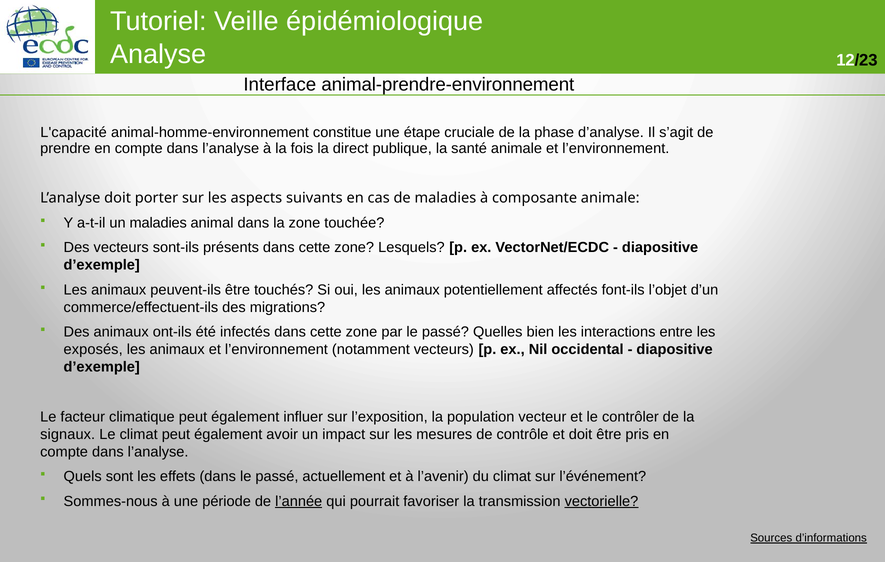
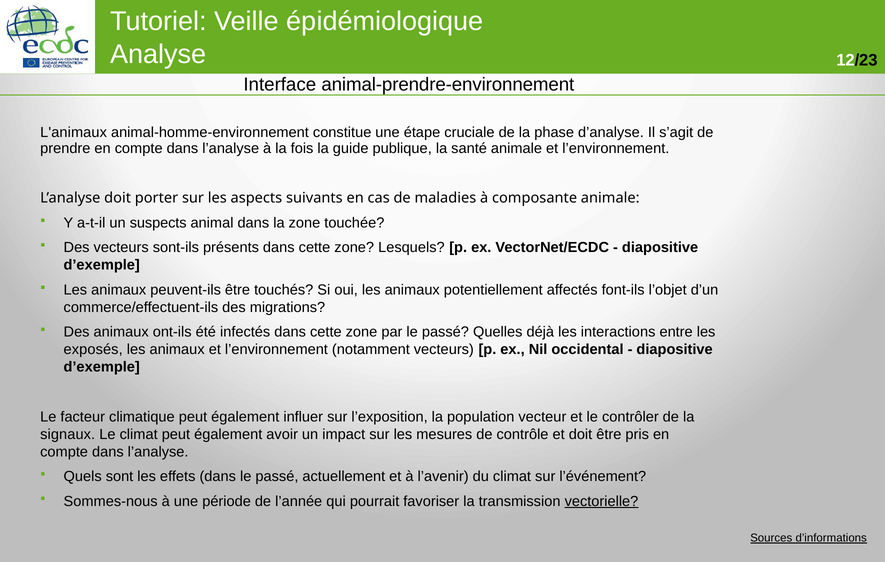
L'capacité: L'capacité -> L'animaux
direct: direct -> guide
un maladies: maladies -> suspects
bien: bien -> déjà
l’année underline: present -> none
